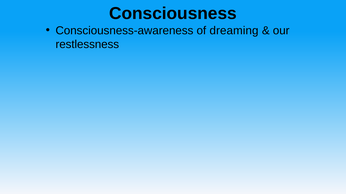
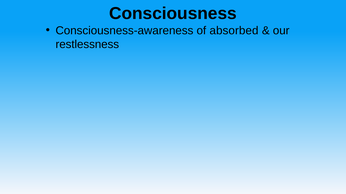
dreaming: dreaming -> absorbed
